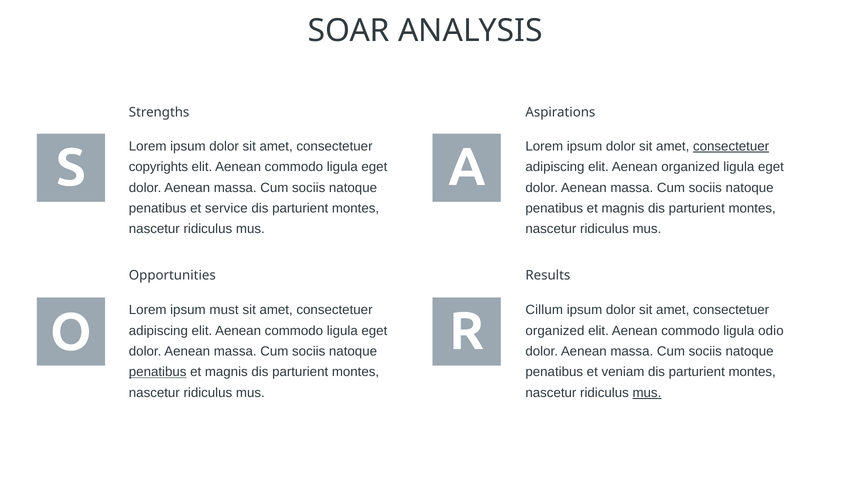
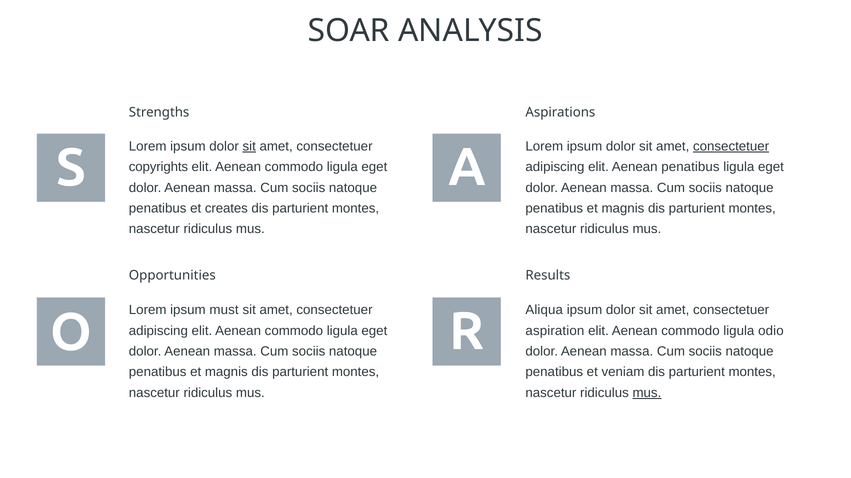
sit at (249, 146) underline: none -> present
Aenean organized: organized -> penatibus
service: service -> creates
Cillum: Cillum -> Aliqua
organized at (555, 331): organized -> aspiration
penatibus at (158, 373) underline: present -> none
